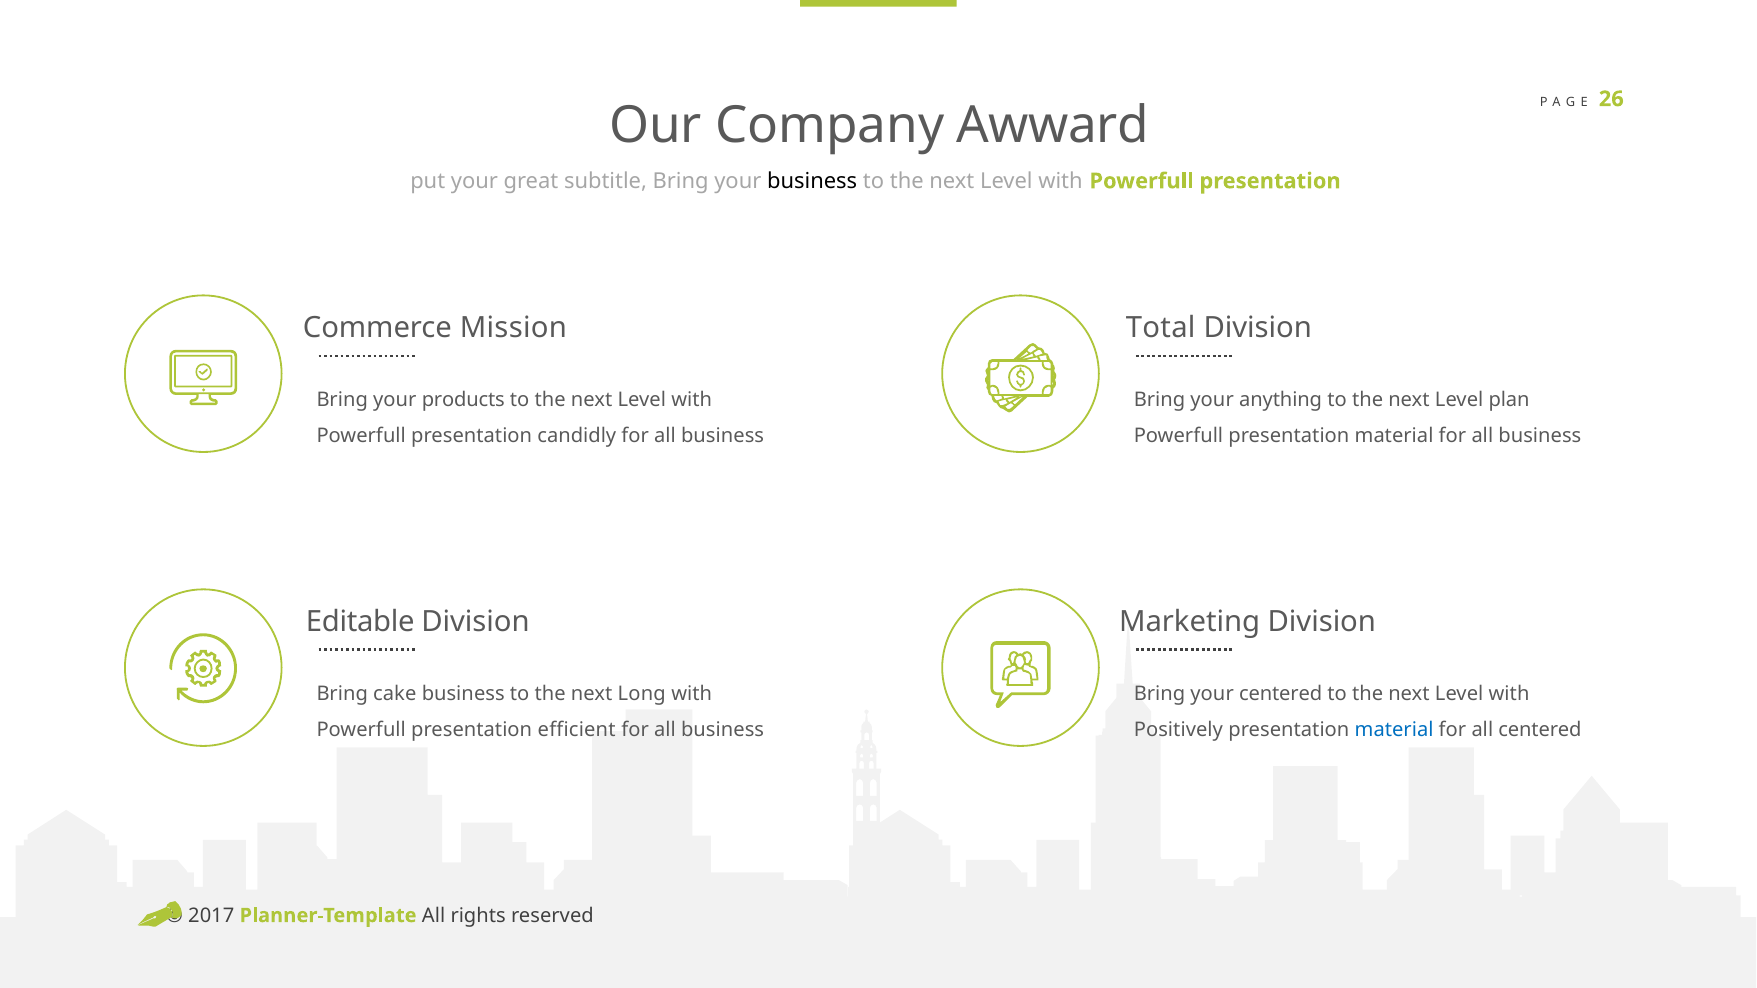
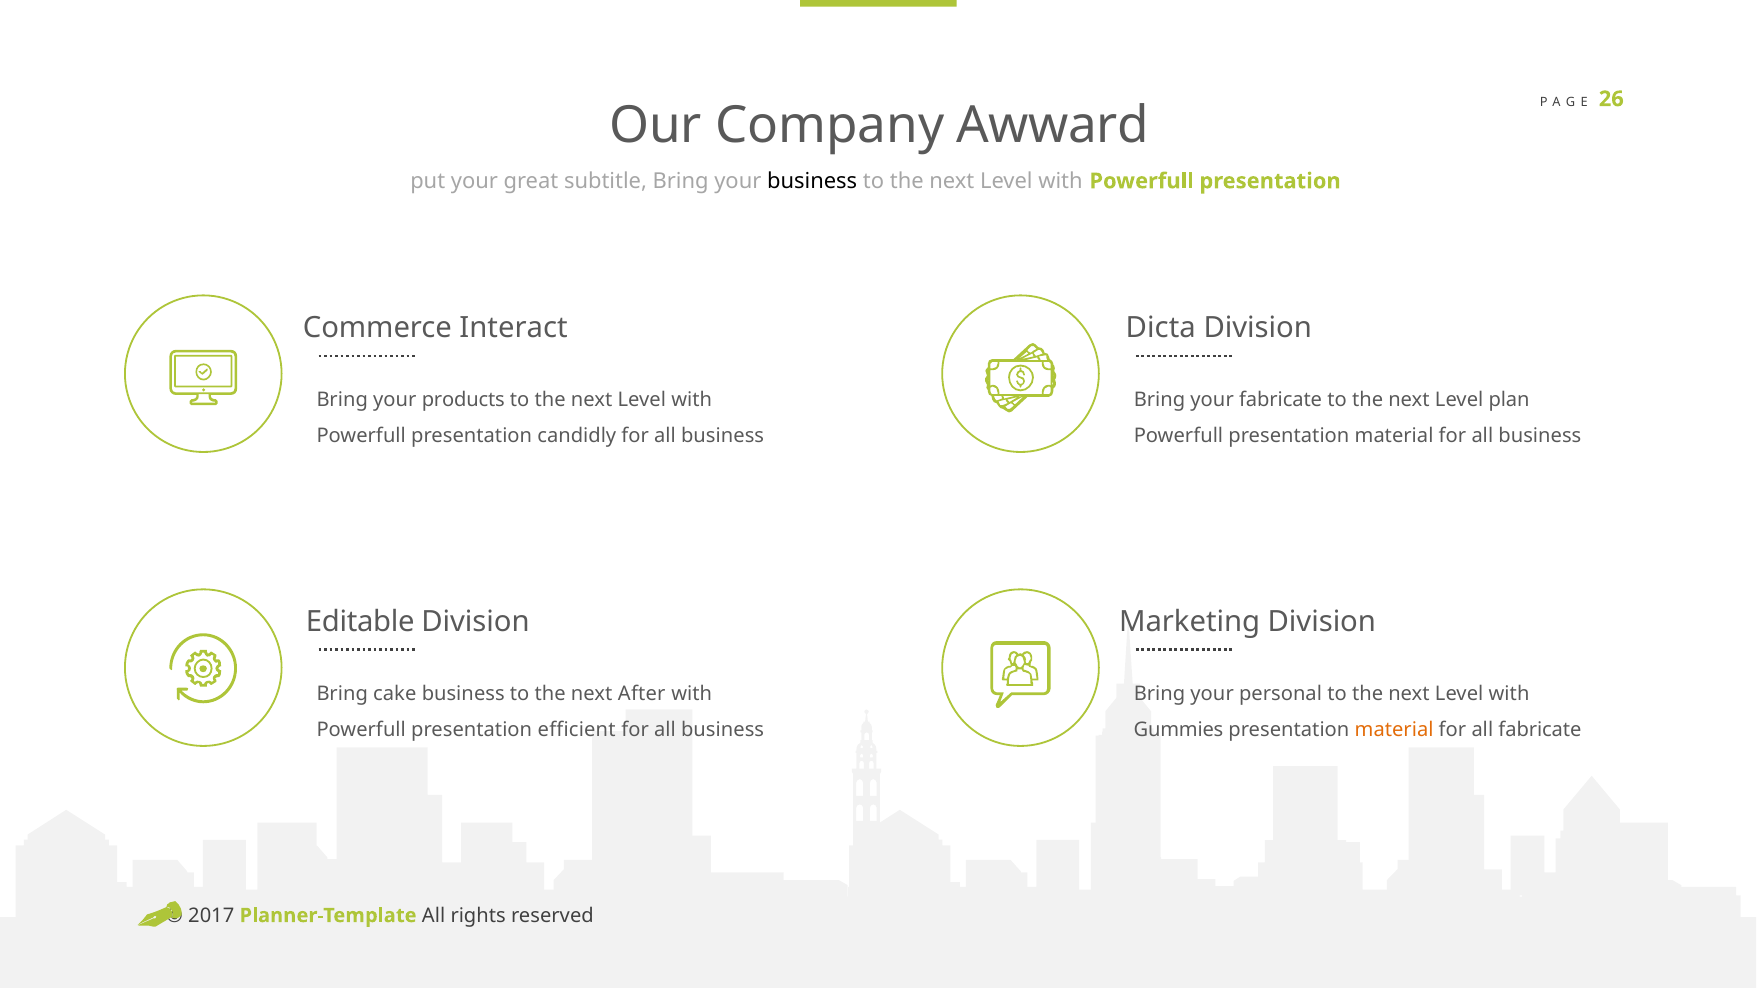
Mission: Mission -> Interact
Total: Total -> Dicta
your anything: anything -> fabricate
Long: Long -> After
your centered: centered -> personal
Positively: Positively -> Gummies
material at (1394, 730) colour: blue -> orange
all centered: centered -> fabricate
